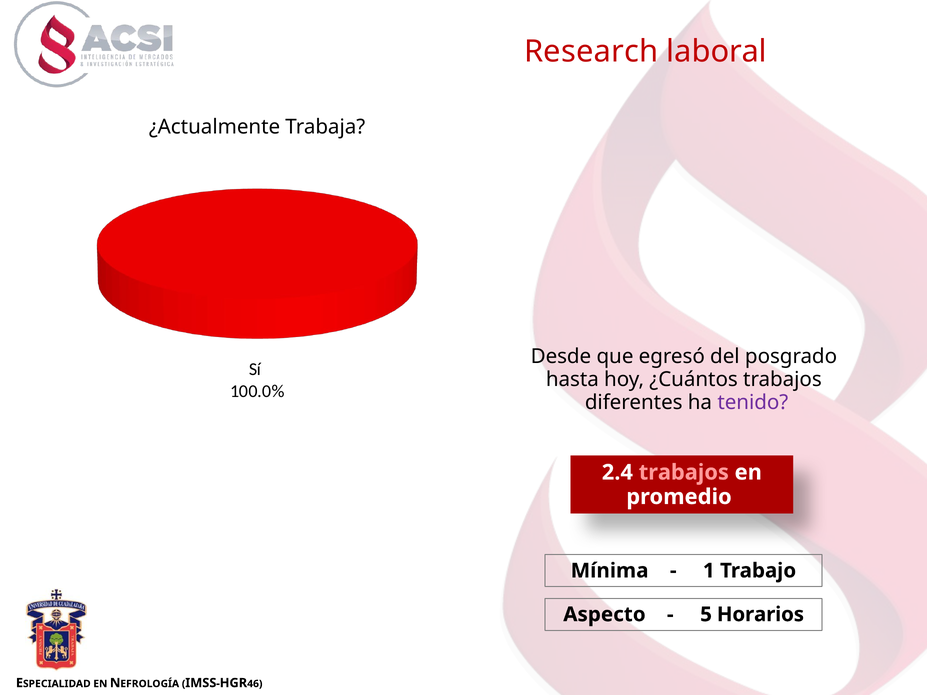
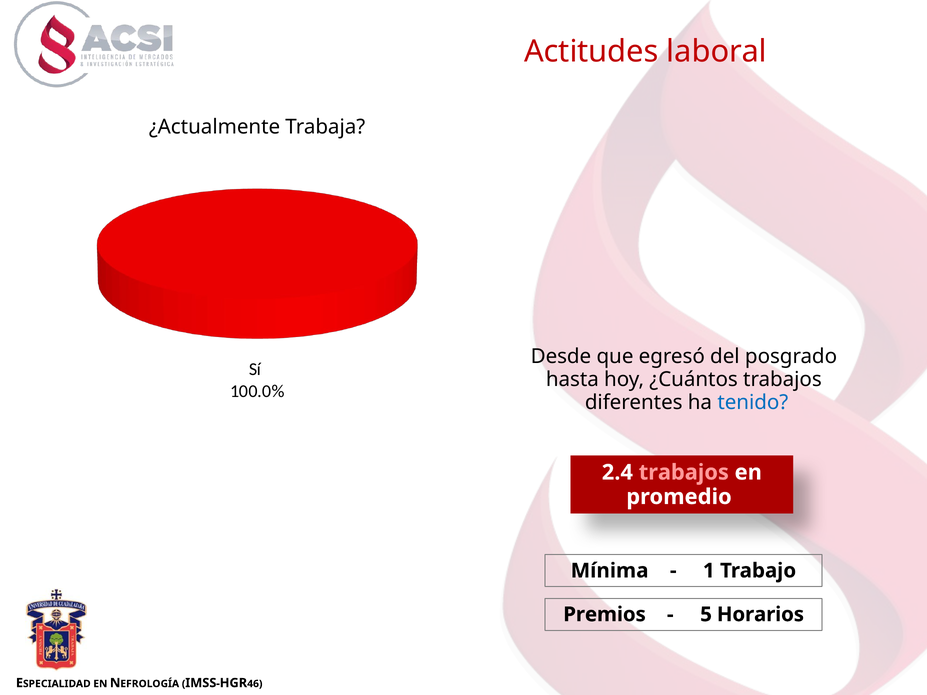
Research: Research -> Actitudes
tenido colour: purple -> blue
Aspecto: Aspecto -> Premios
